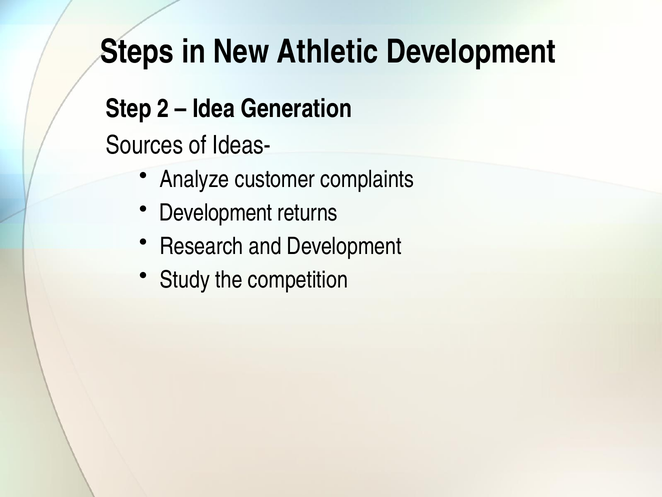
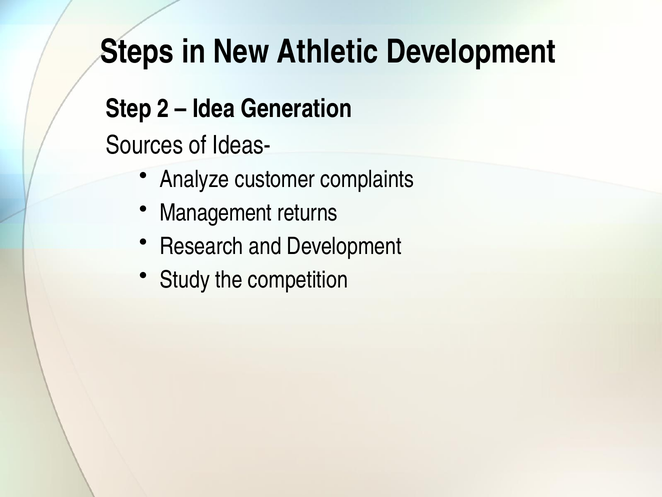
Development at (216, 213): Development -> Management
